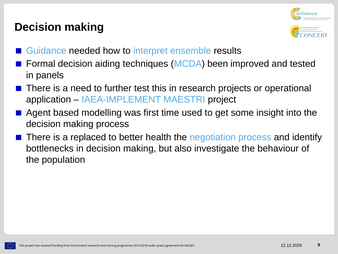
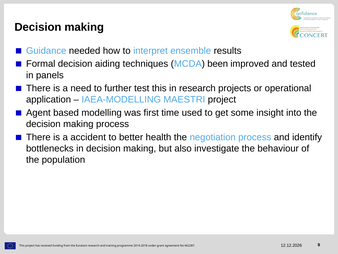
IAEA-IMPLEMENT: IAEA-IMPLEMENT -> IAEA-MODELLING
replaced: replaced -> accident
